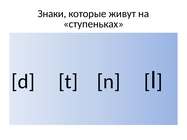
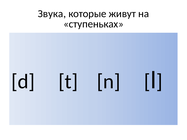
Знаки: Знаки -> Звука
